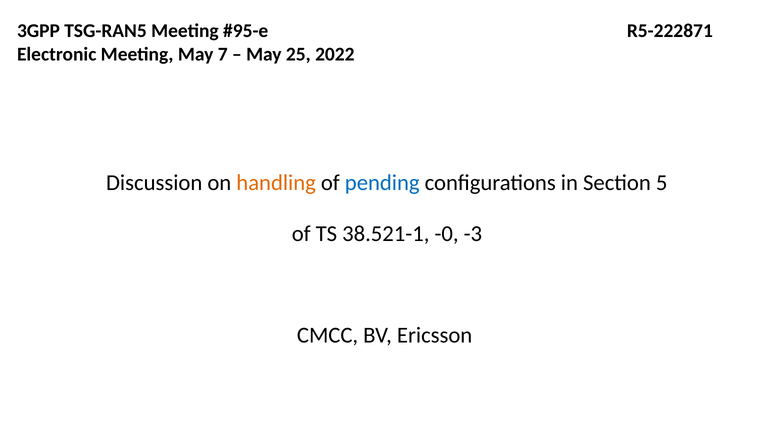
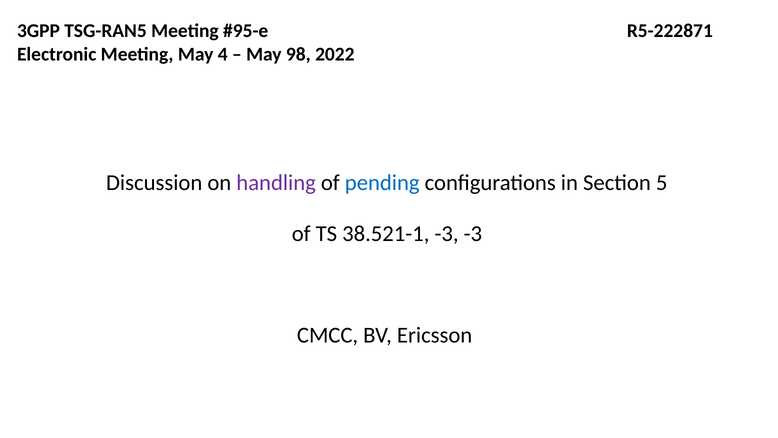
7: 7 -> 4
25: 25 -> 98
handling colour: orange -> purple
38.521-1 -0: -0 -> -3
